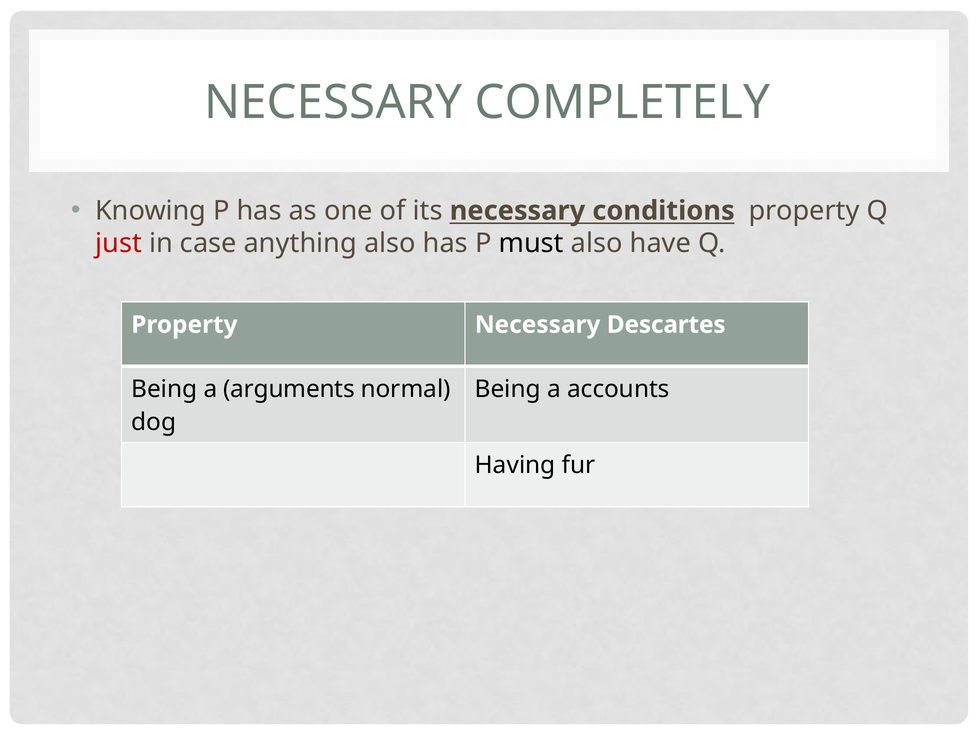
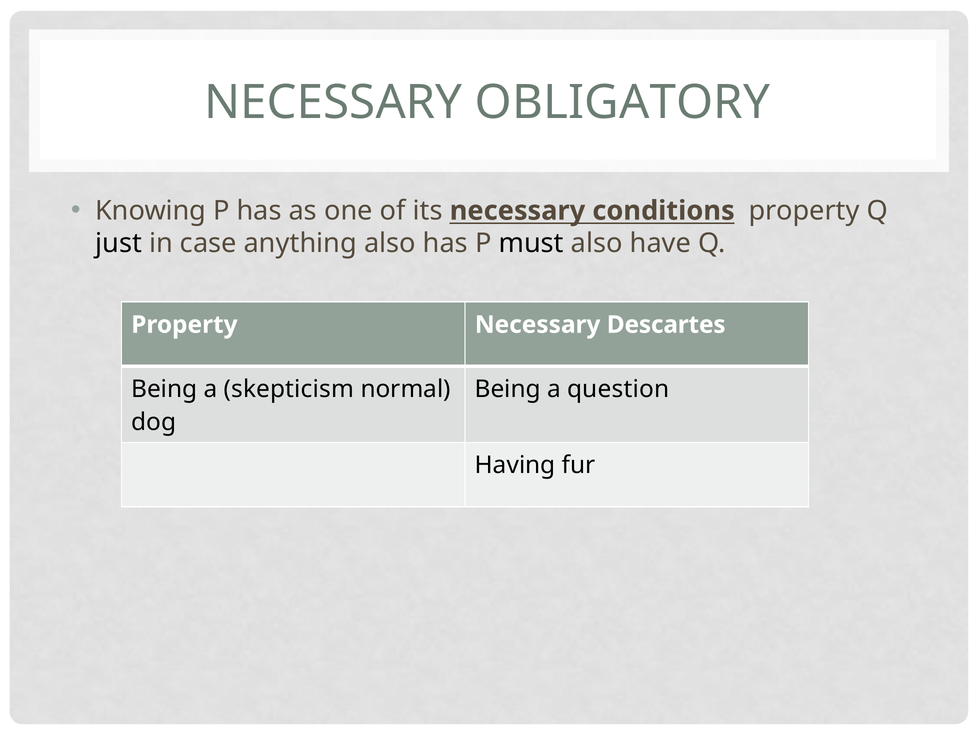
COMPLETELY: COMPLETELY -> OBLIGATORY
just colour: red -> black
arguments: arguments -> skepticism
accounts: accounts -> question
